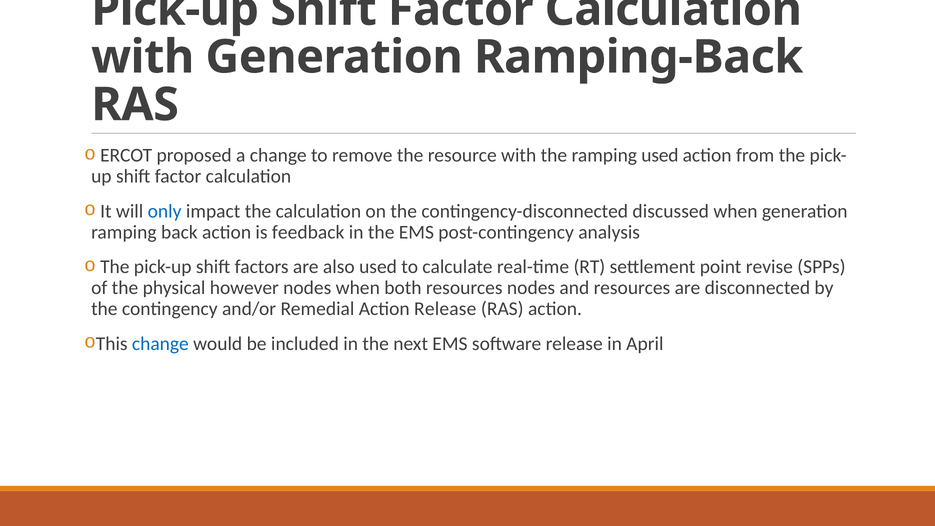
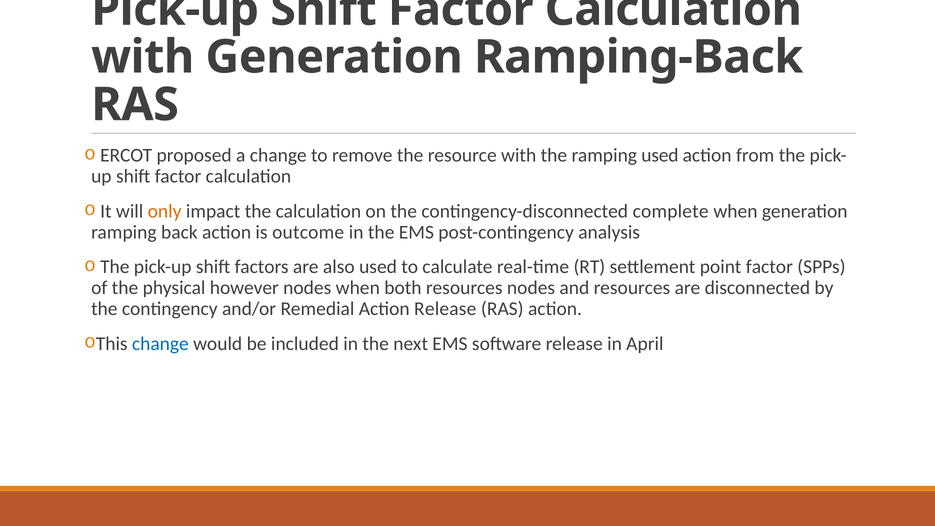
only colour: blue -> orange
discussed: discussed -> complete
feedback: feedback -> outcome
point revise: revise -> factor
